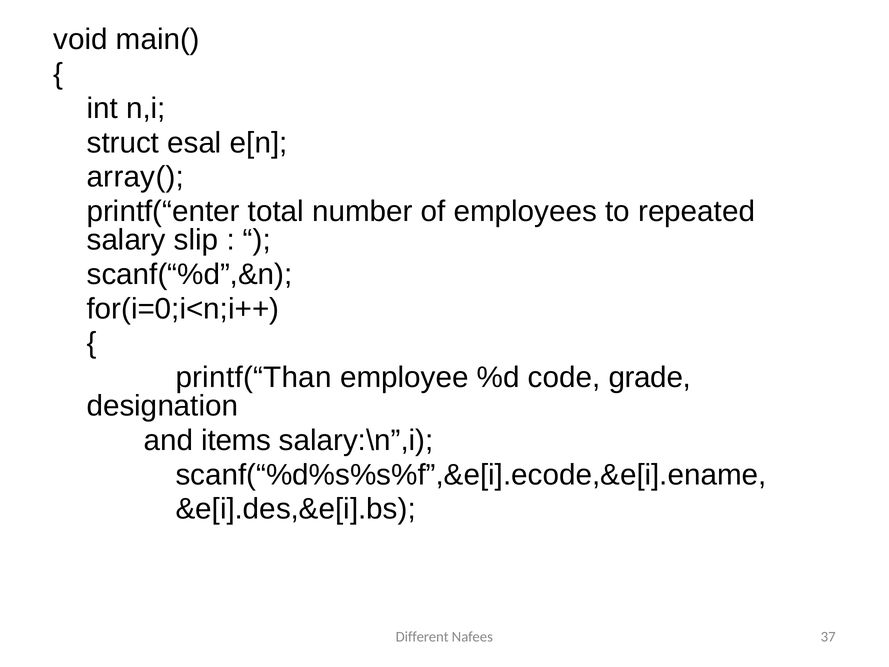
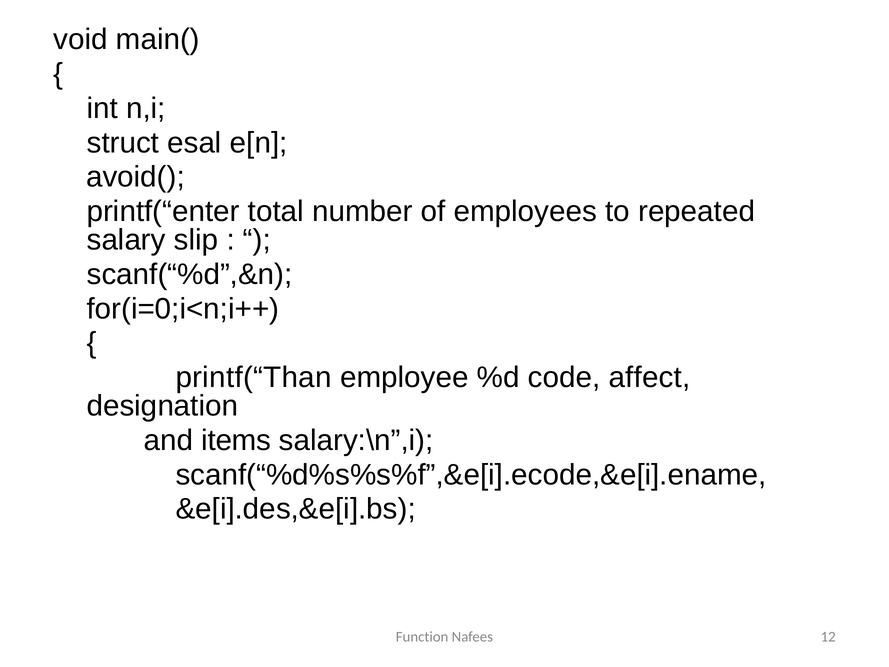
array(: array( -> avoid(
grade: grade -> affect
Different: Different -> Function
37: 37 -> 12
